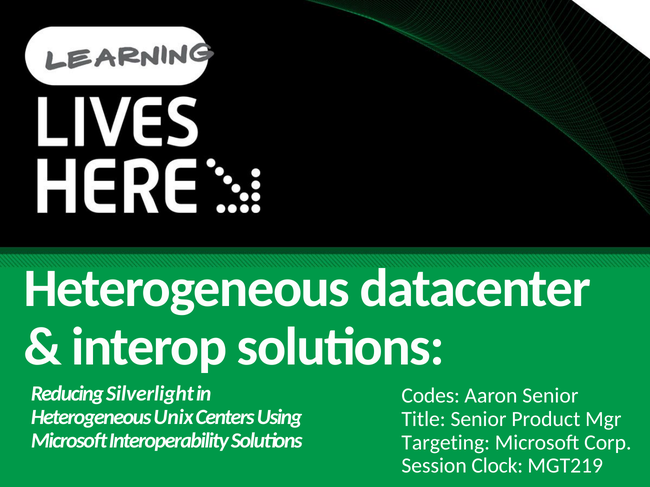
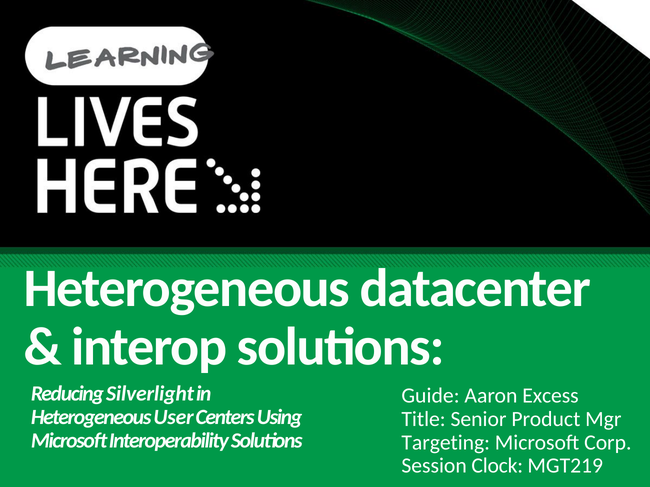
Codes: Codes -> Guide
Aaron Senior: Senior -> Excess
Unix: Unix -> User
